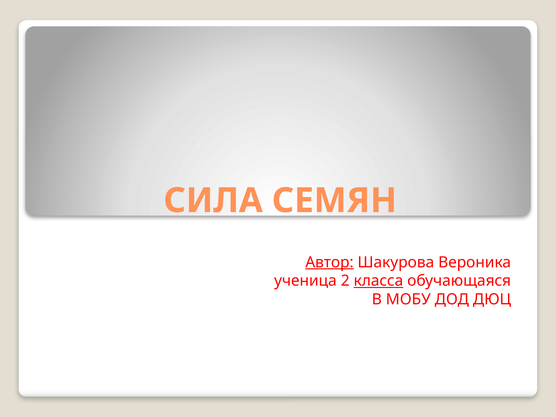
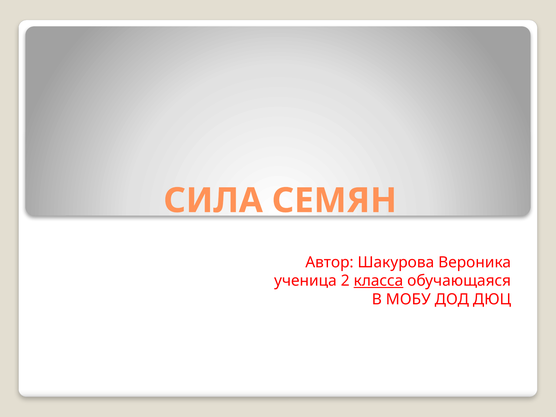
Автор underline: present -> none
